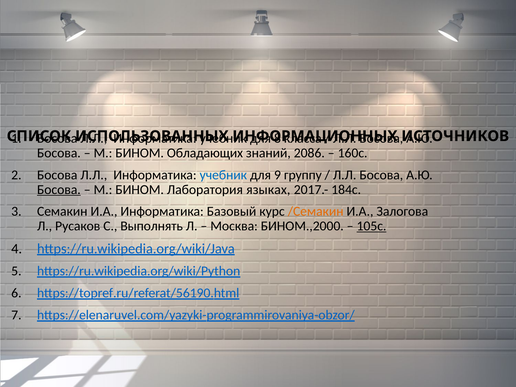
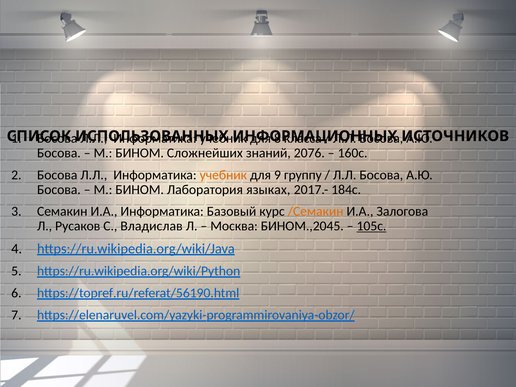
Обладающих: Обладающих -> Сложнейших
2086: 2086 -> 2076
учебник at (223, 175) colour: blue -> orange
Босова at (59, 190) underline: present -> none
Выполнять: Выполнять -> Владислав
БИНОМ.,2000: БИНОМ.,2000 -> БИНОМ.,2045
